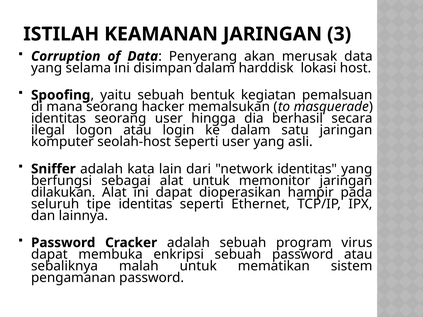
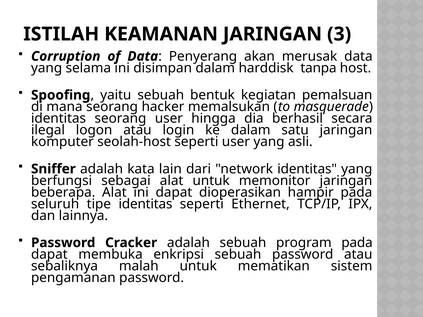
lokasi: lokasi -> tanpa
dilakukan: dilakukan -> beberapa
program virus: virus -> pada
